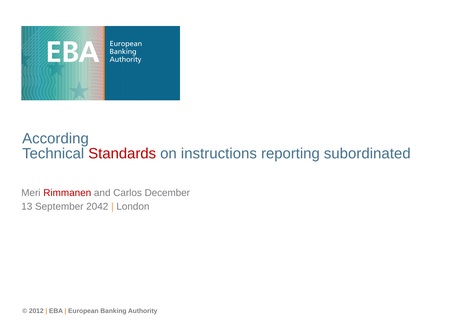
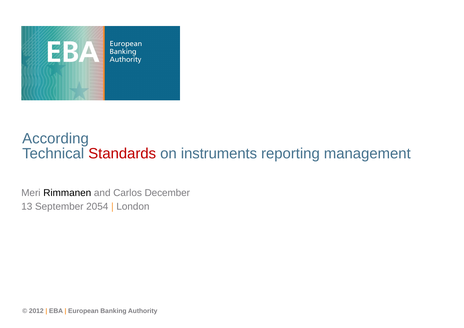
instructions: instructions -> instruments
subordinated: subordinated -> management
Rimmanen colour: red -> black
2042: 2042 -> 2054
